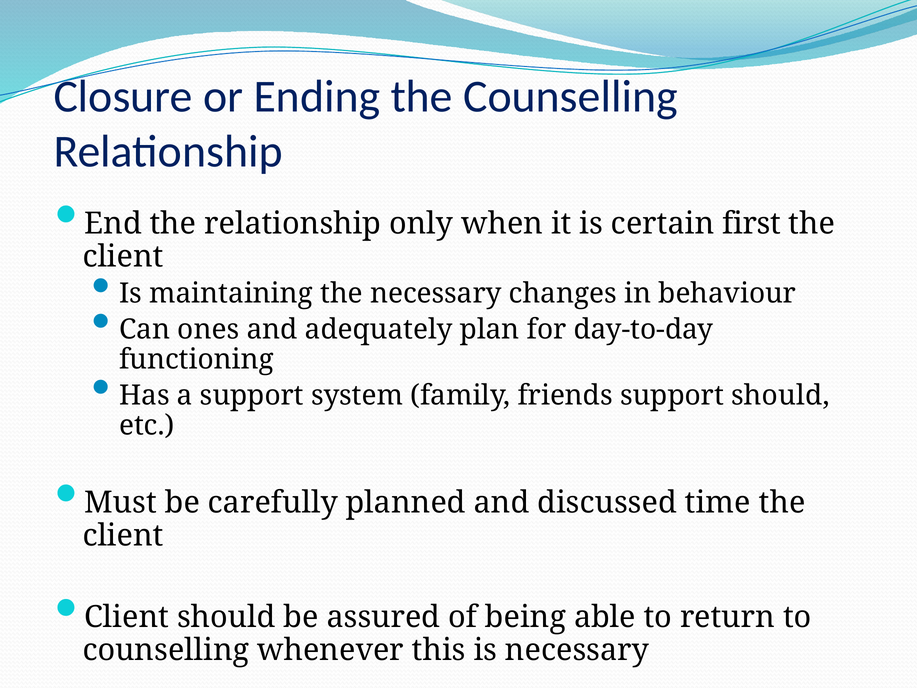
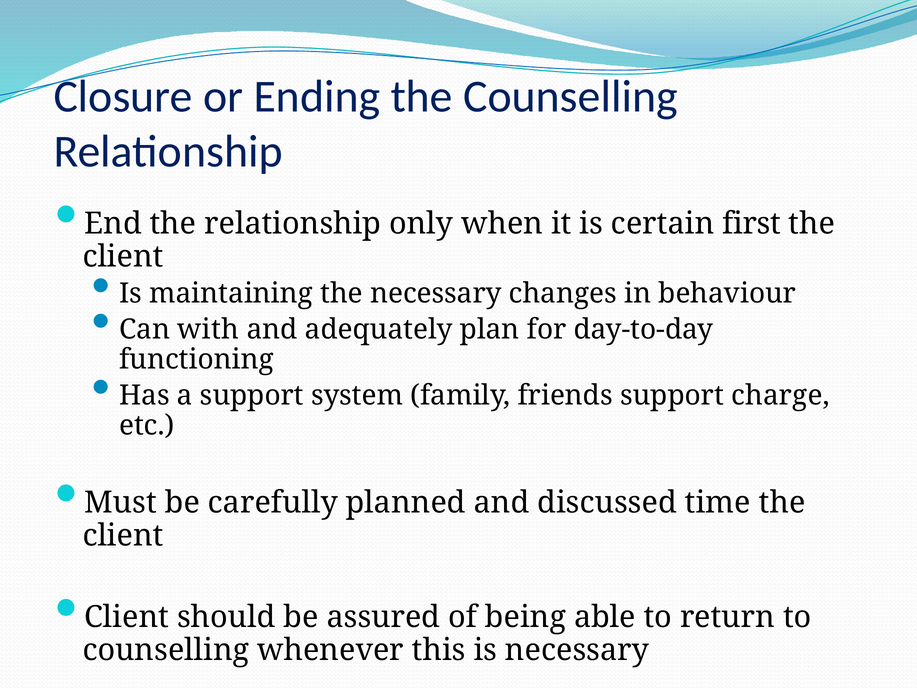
ones: ones -> with
support should: should -> charge
